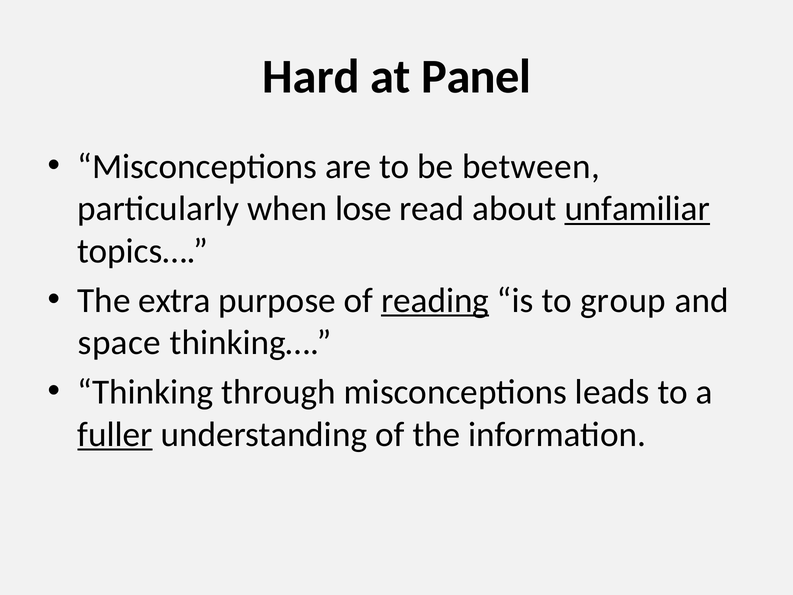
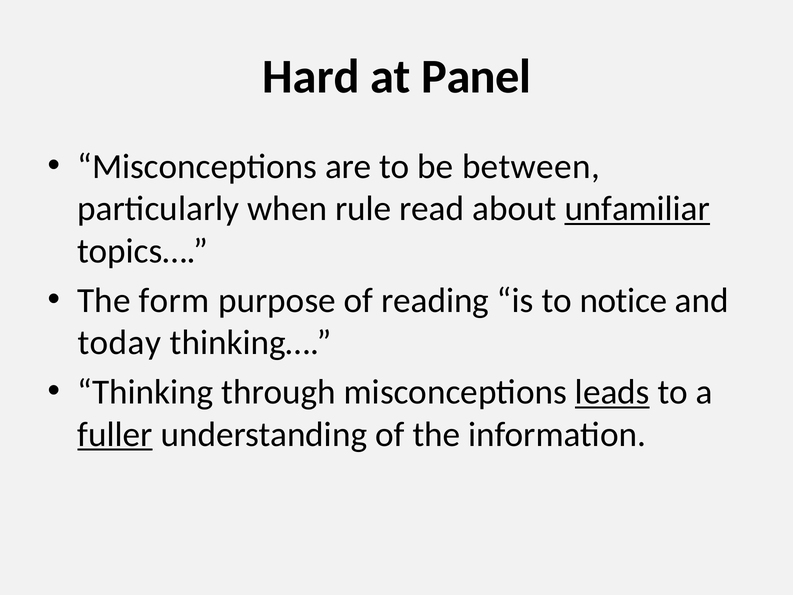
lose: lose -> rule
extra: extra -> form
reading underline: present -> none
group: group -> notice
space: space -> today
leads underline: none -> present
